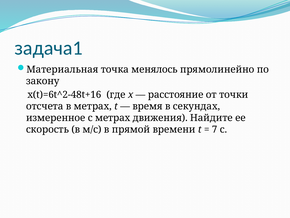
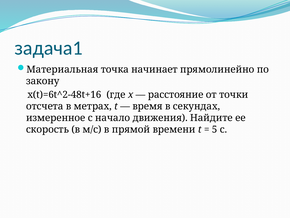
менялось: менялось -> начинает
с метрах: метрах -> начало
7: 7 -> 5
